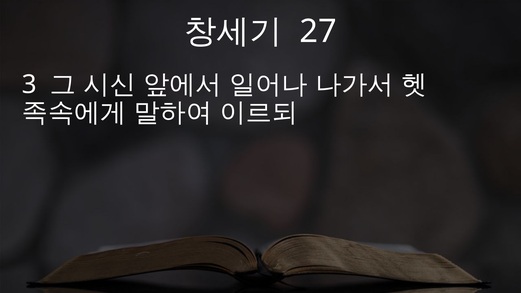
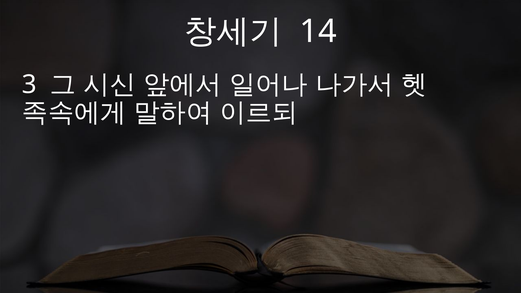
27: 27 -> 14
